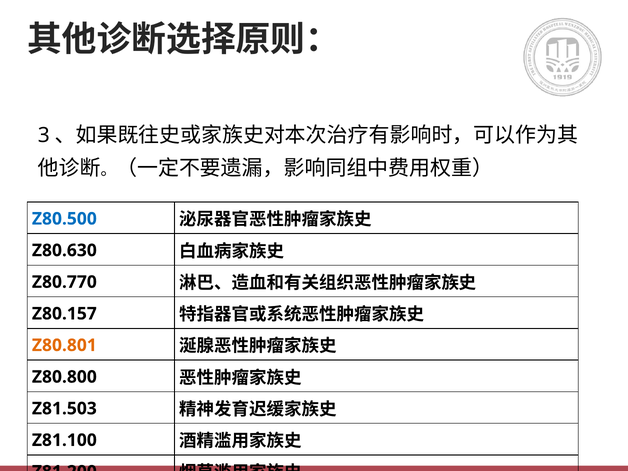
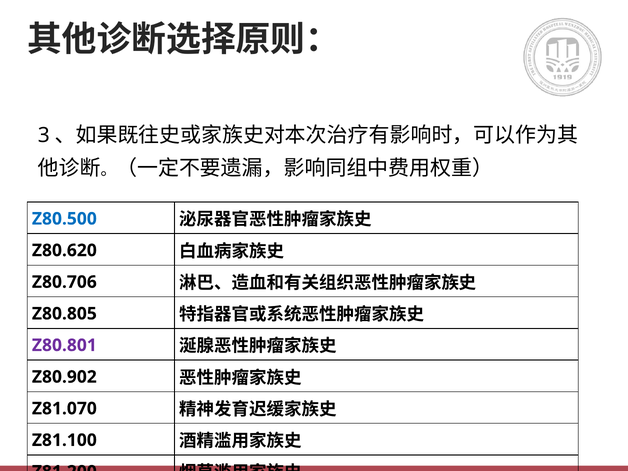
Z80.630: Z80.630 -> Z80.620
Z80.770: Z80.770 -> Z80.706
Z80.157: Z80.157 -> Z80.805
Z80.801 colour: orange -> purple
Z80.800: Z80.800 -> Z80.902
Z81.503: Z81.503 -> Z81.070
